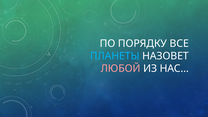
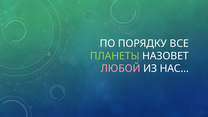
ПЛАНЕТЫ colour: light blue -> light green
